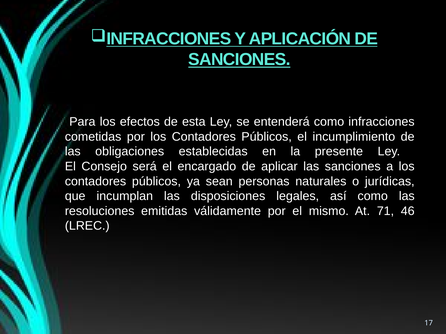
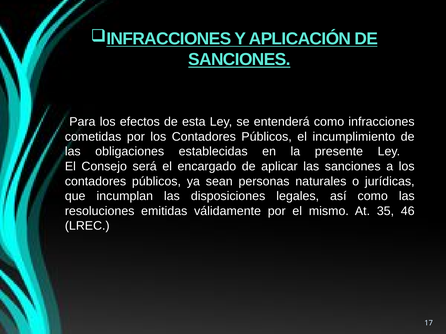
71: 71 -> 35
